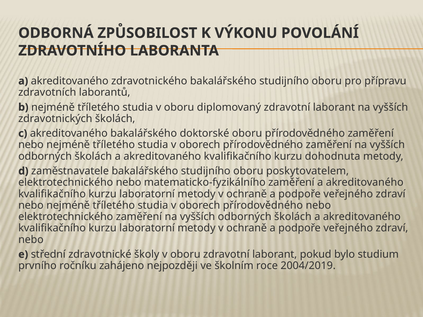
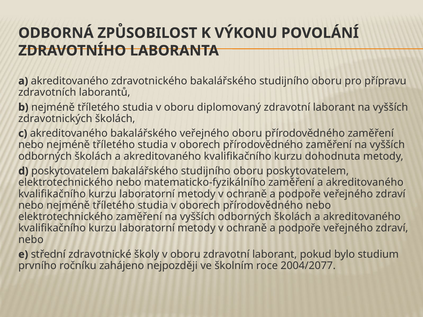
bakalářského doktorské: doktorské -> veřejného
d zaměstnavatele: zaměstnavatele -> poskytovatelem
2004/2019: 2004/2019 -> 2004/2077
